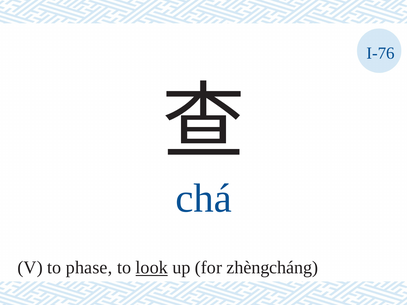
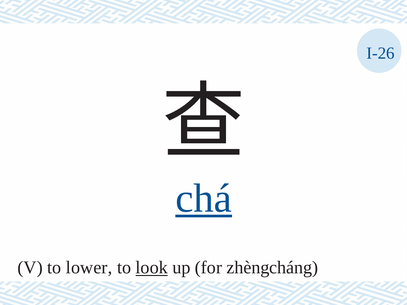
I-76: I-76 -> I-26
chá underline: none -> present
phase: phase -> lower
